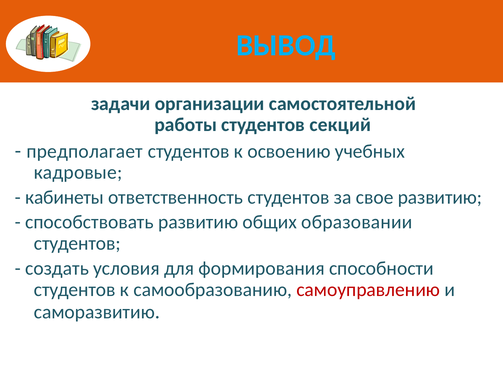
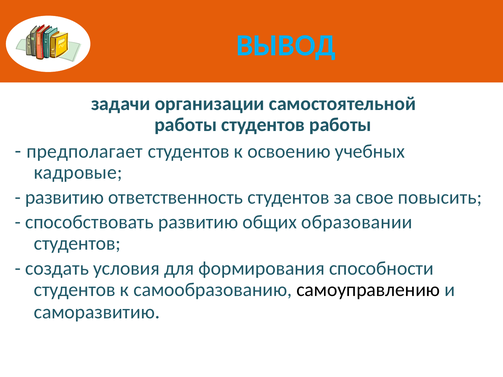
студентов секций: секций -> работы
кабинеты at (65, 197): кабинеты -> развитию
свое развитию: развитию -> повысить
самоуправлению colour: red -> black
